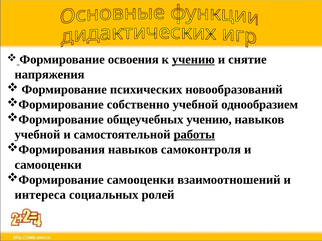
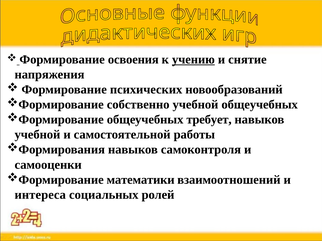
учебной однообразием: однообразием -> общеучебных
общеучебных учению: учению -> требует
работы underline: present -> none
самооценки at (141, 180): самооценки -> математики
